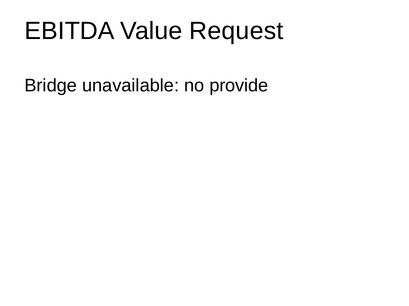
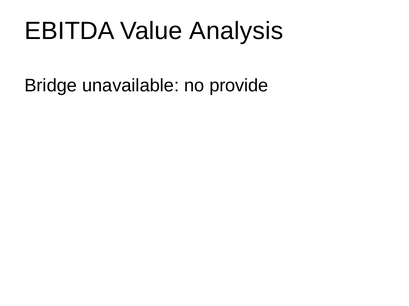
Request: Request -> Analysis
